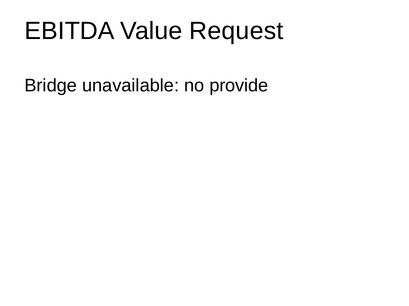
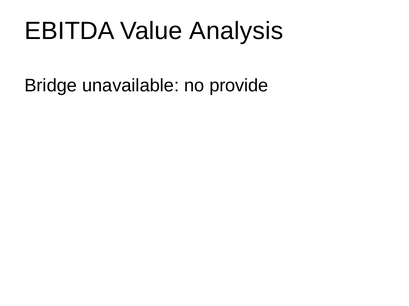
Request: Request -> Analysis
